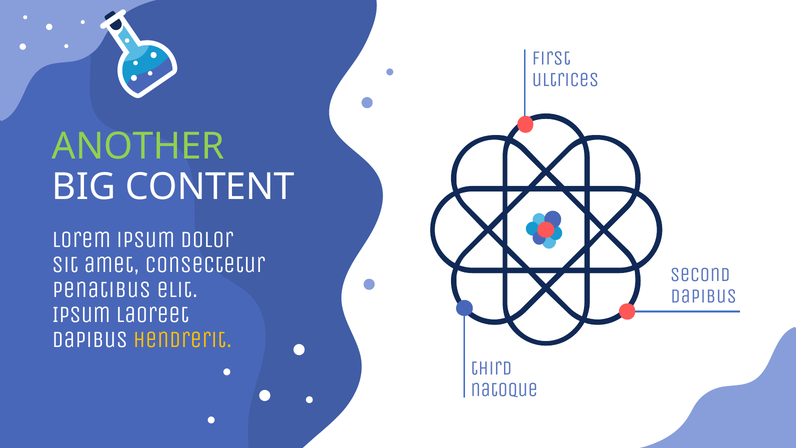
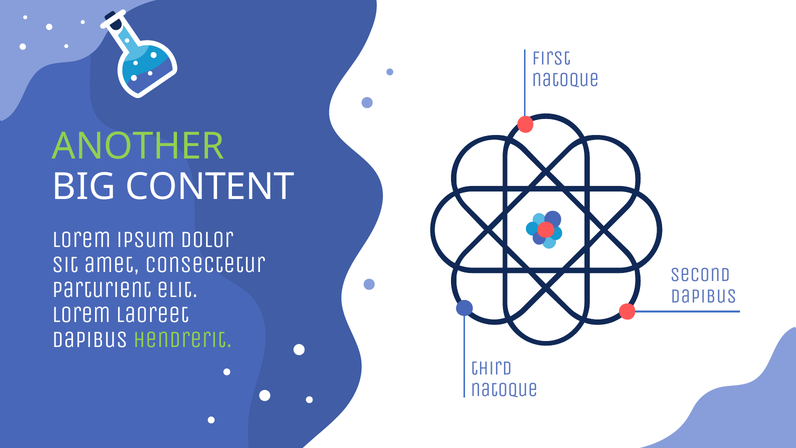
ultrices at (565, 80): ultrices -> natoque
penatibus: penatibus -> parturient
Ipsum at (81, 314): Ipsum -> Lorem
hendrerit colour: yellow -> light green
